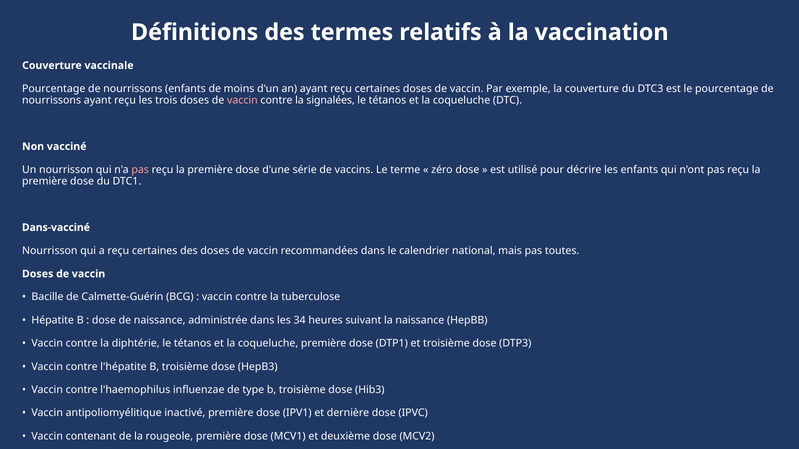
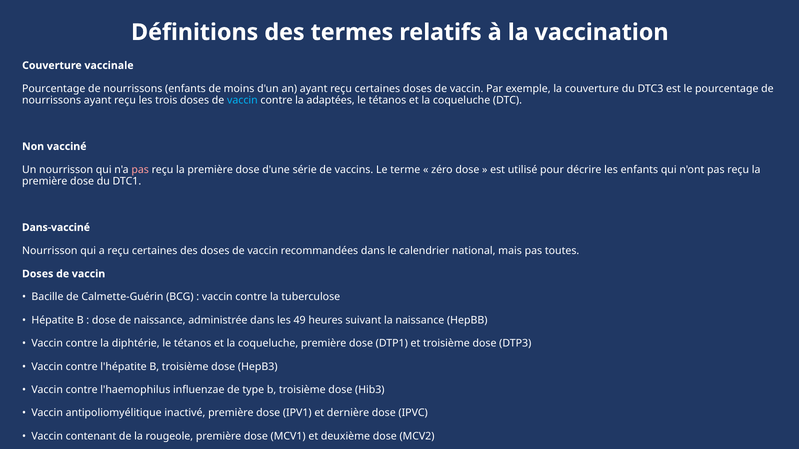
vaccin at (242, 100) colour: pink -> light blue
signalées: signalées -> adaptées
34: 34 -> 49
